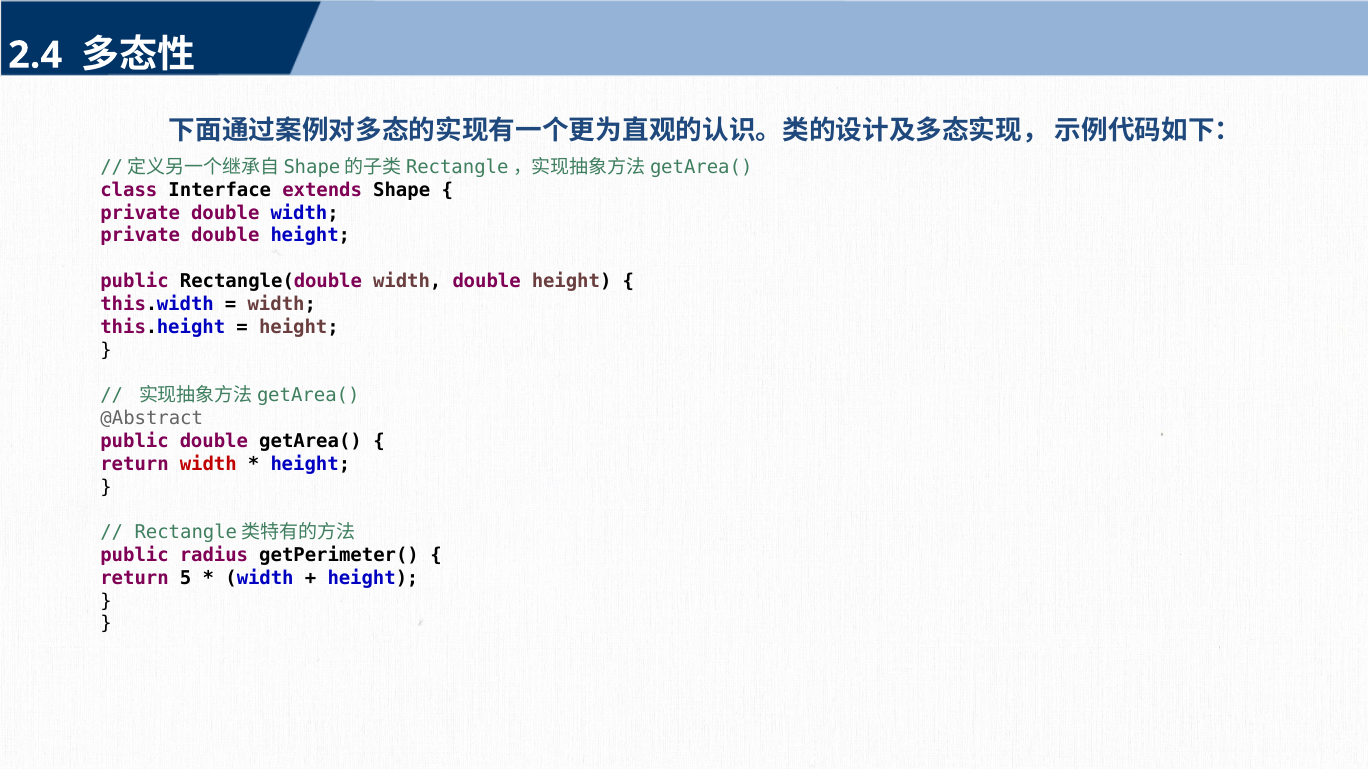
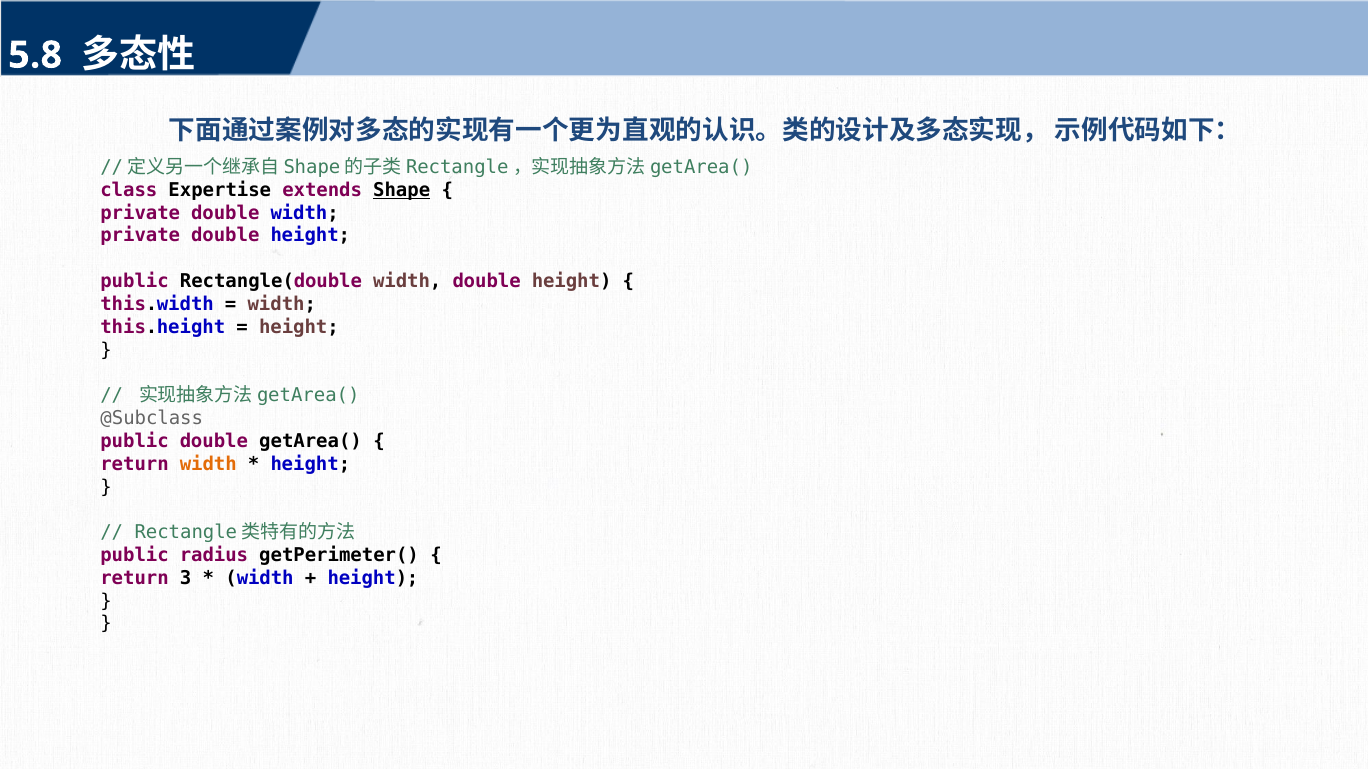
2.4: 2.4 -> 5.8
Interface: Interface -> Expertise
Shape underline: none -> present
@Abstract: @Abstract -> @Subclass
width at (208, 464) colour: red -> orange
5: 5 -> 3
